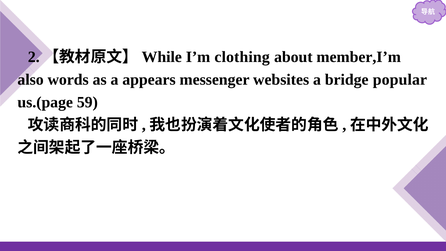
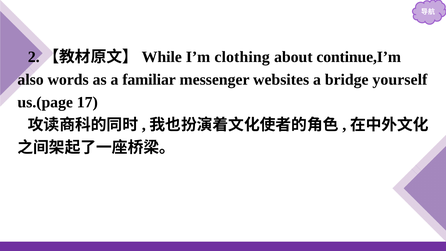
member,I’m: member,I’m -> continue,I’m
appears: appears -> familiar
popular: popular -> yourself
59: 59 -> 17
